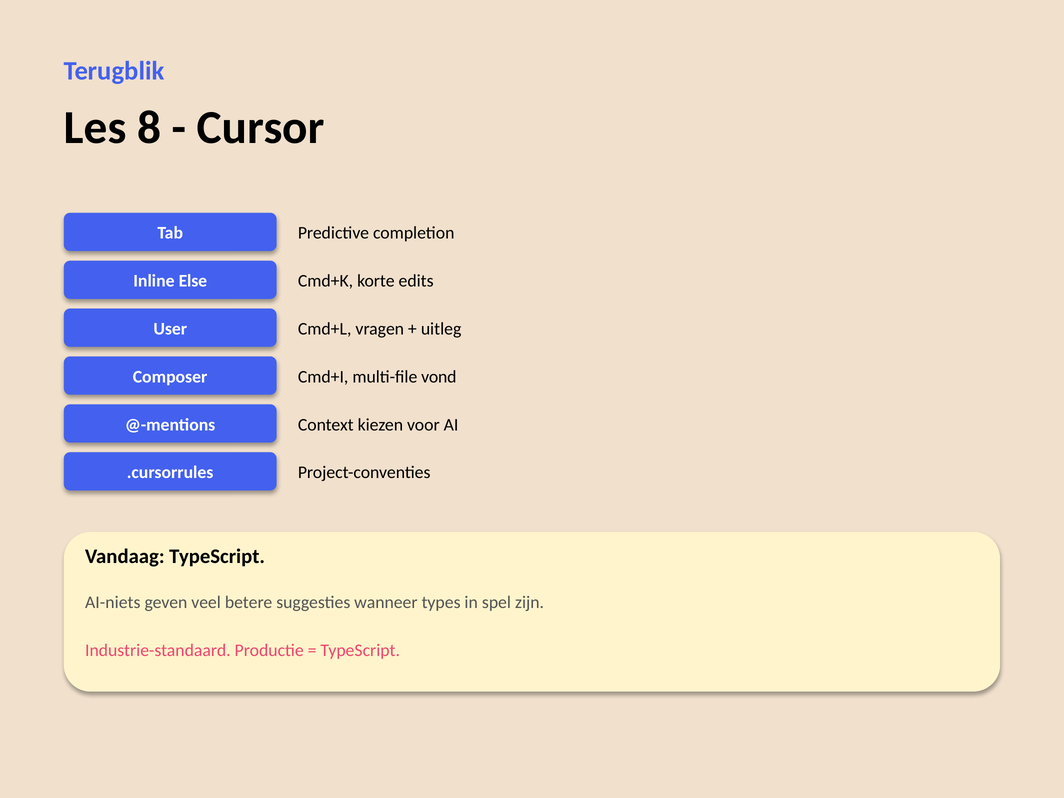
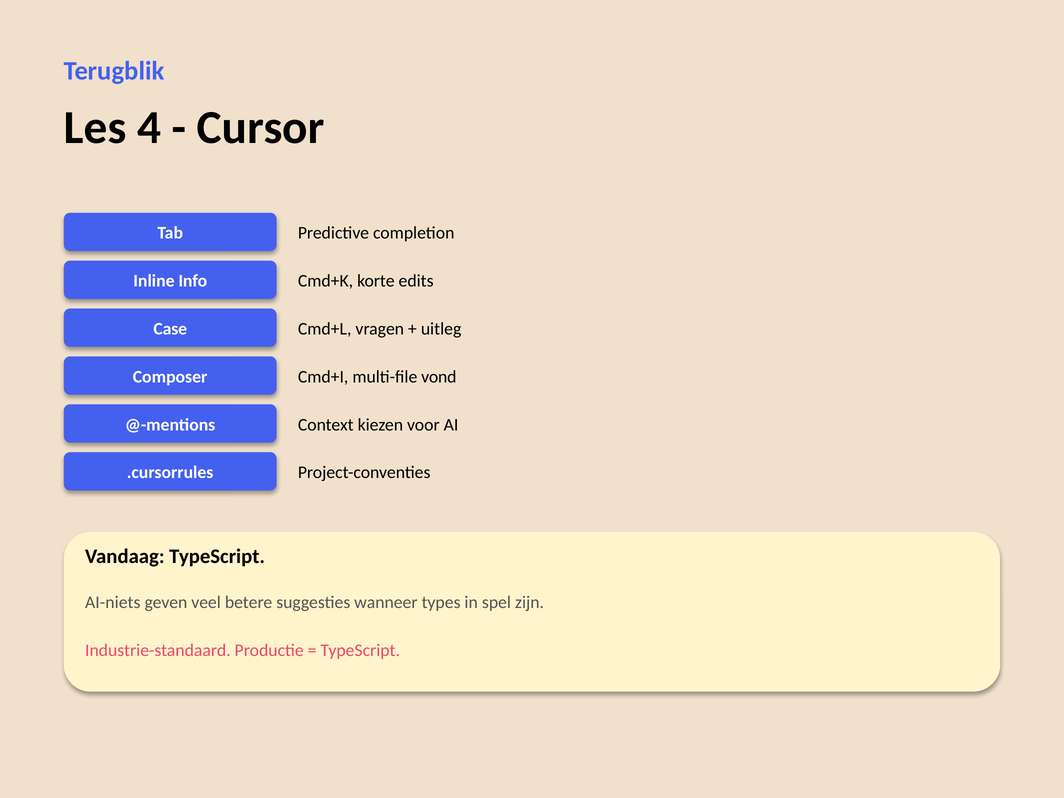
8: 8 -> 4
Else: Else -> Info
User: User -> Case
